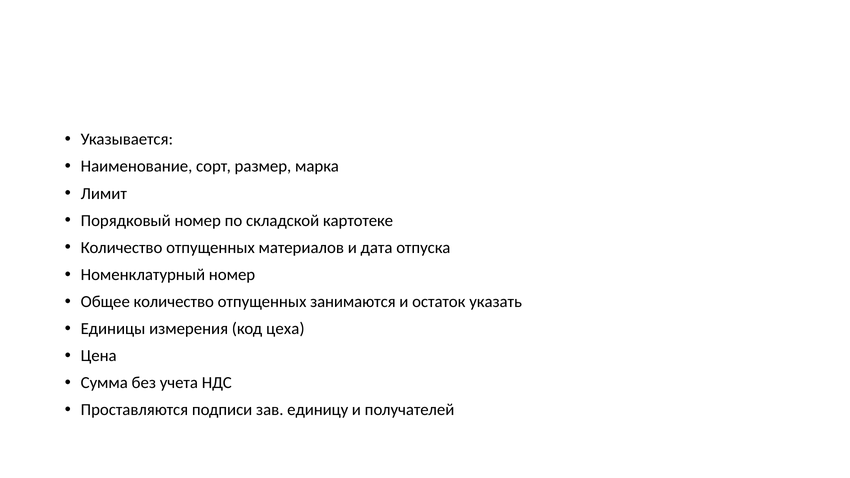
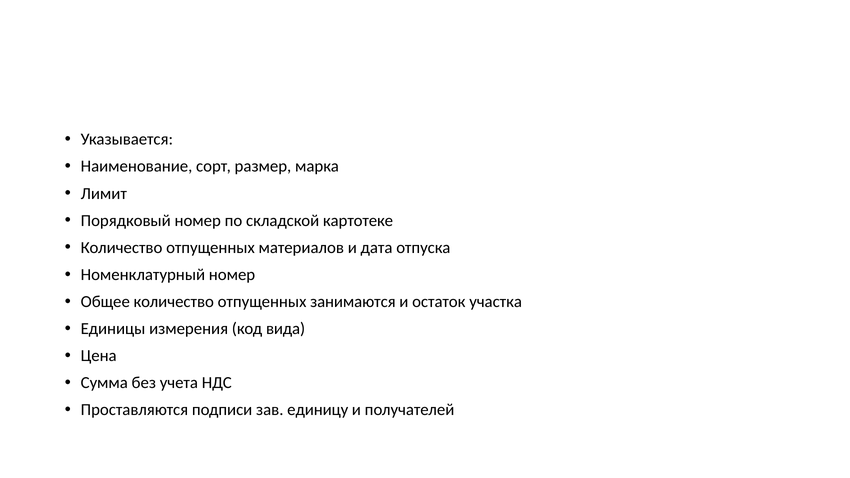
указать: указать -> участка
цеха: цеха -> вида
